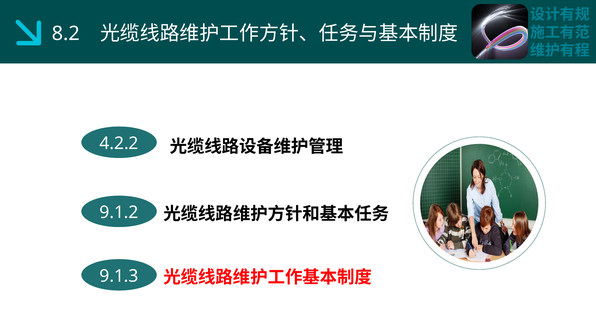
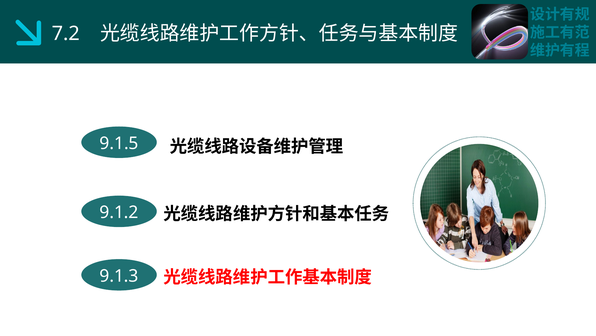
8.2: 8.2 -> 7.2
4.2.2: 4.2.2 -> 9.1.5
